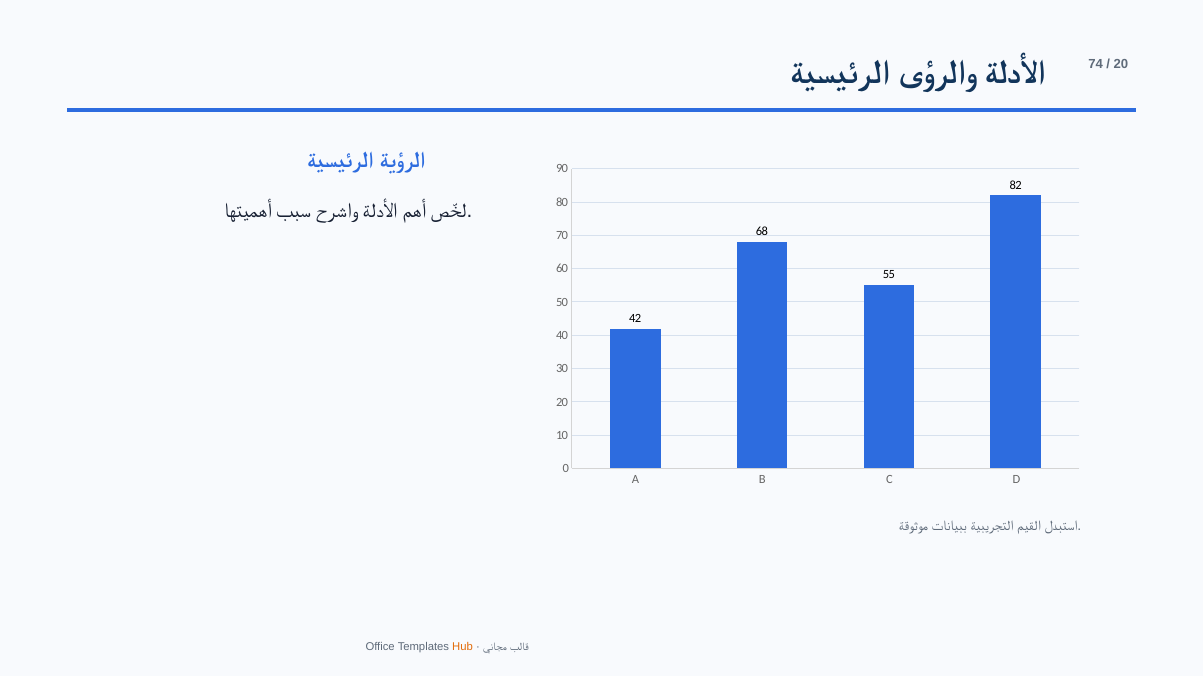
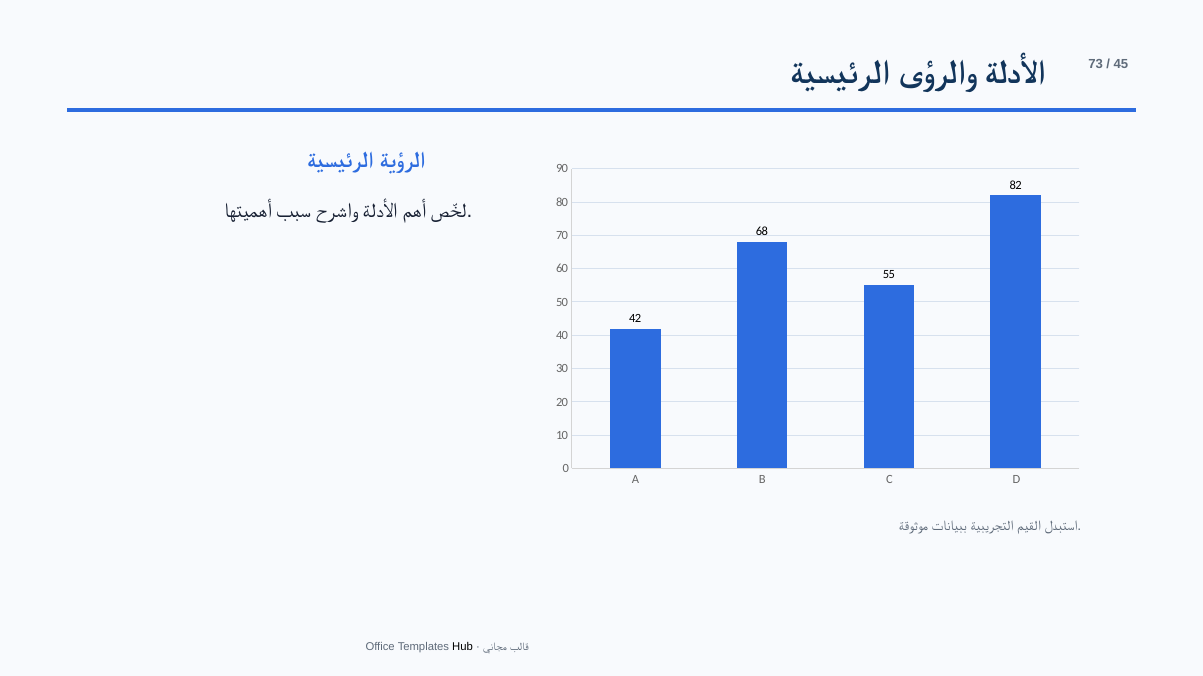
74: 74 -> 73
20 at (1121, 64): 20 -> 45
Hub colour: orange -> black
